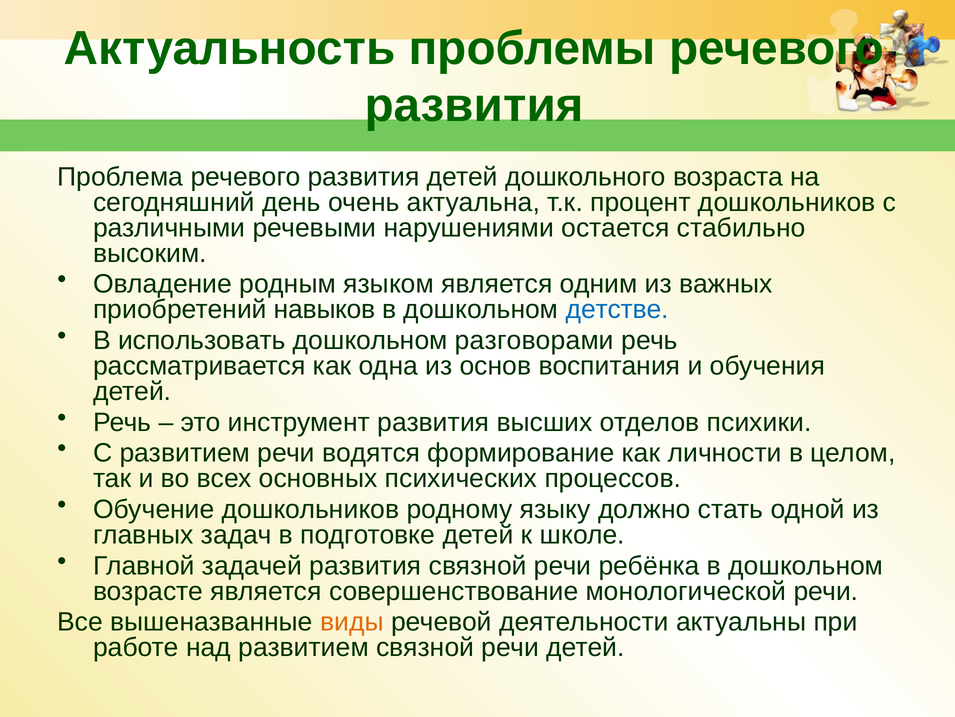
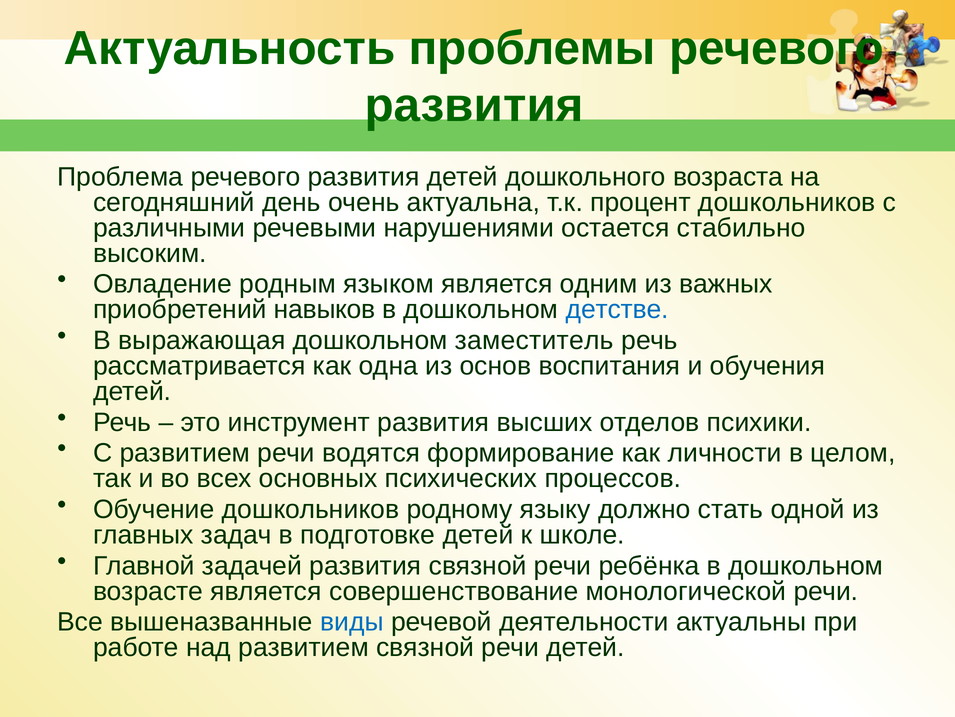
использовать: использовать -> выражающая
разговорами: разговорами -> заместитель
виды colour: orange -> blue
